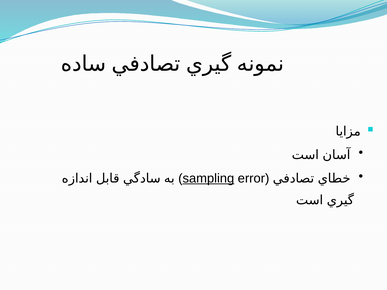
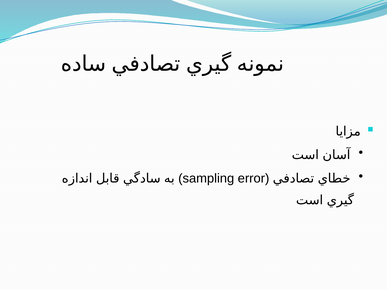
sampling underline: present -> none
